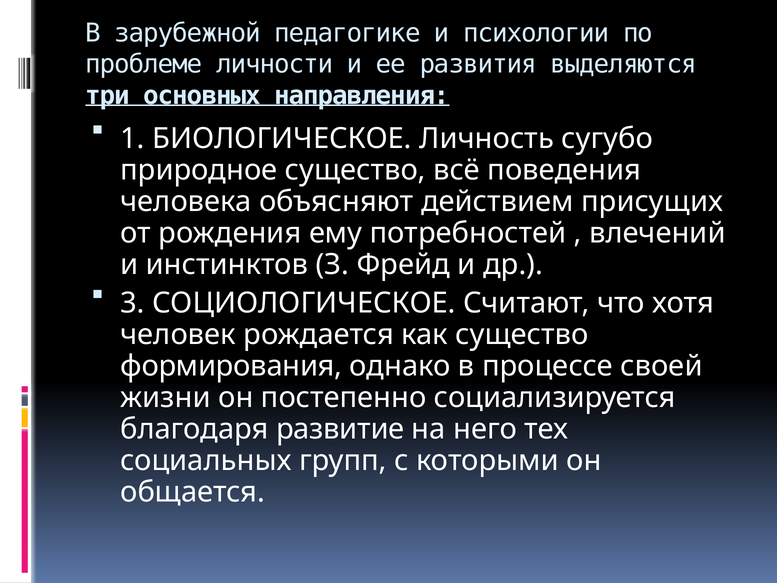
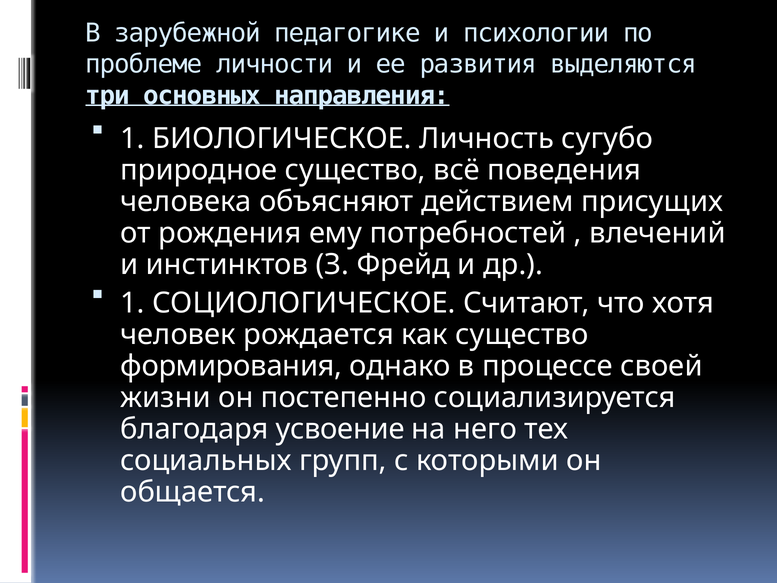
3 at (133, 303): 3 -> 1
развитие: развитие -> усвоение
